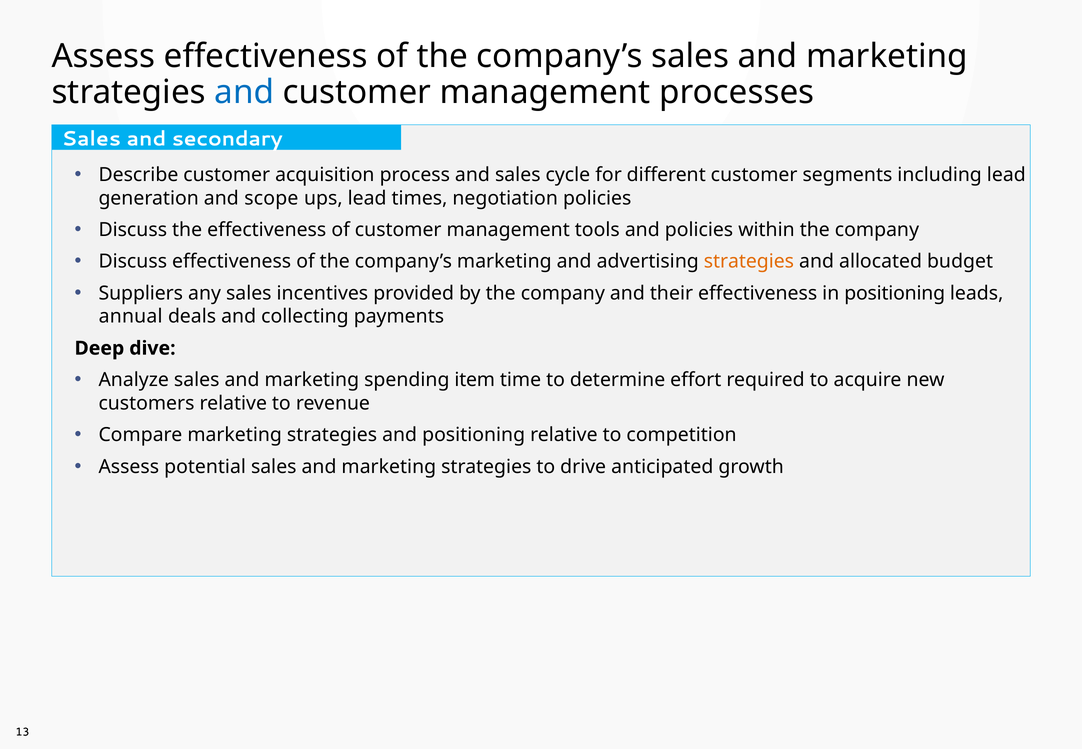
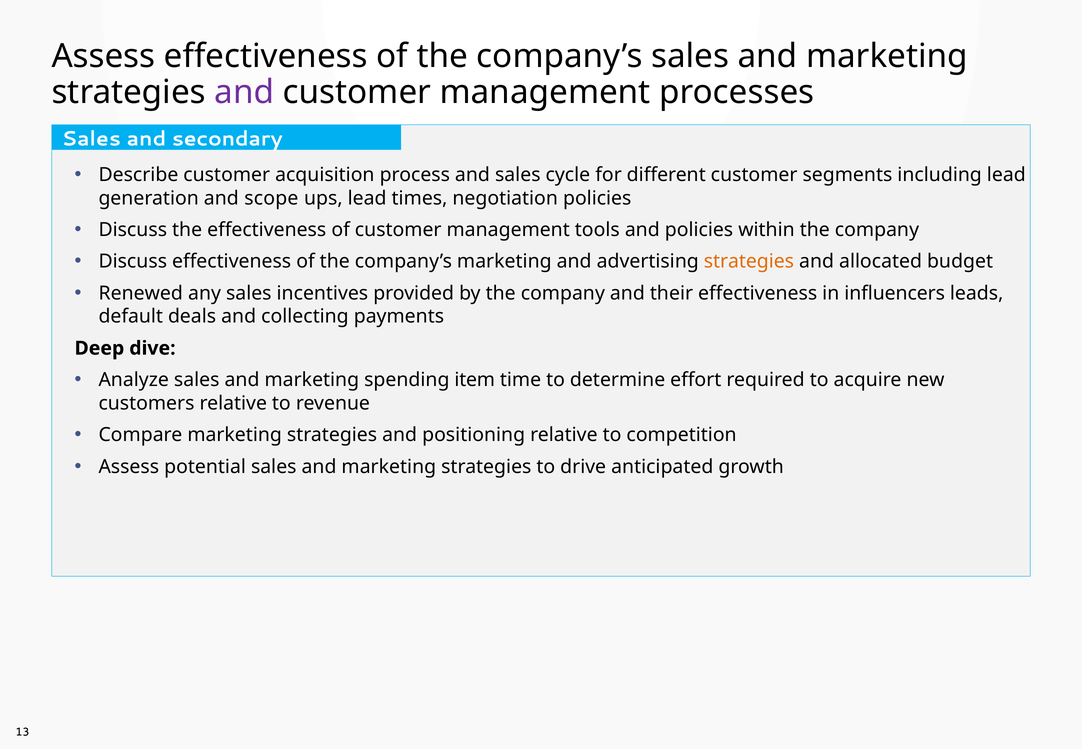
and at (244, 92) colour: blue -> purple
Suppliers: Suppliers -> Renewed
in positioning: positioning -> influencers
annual: annual -> default
